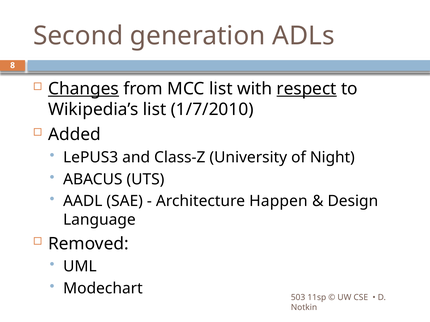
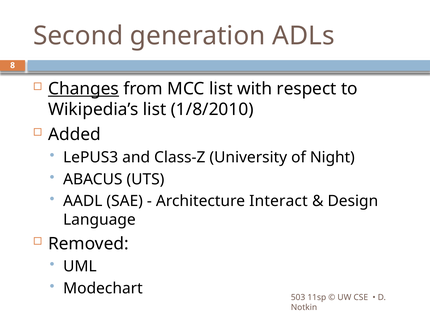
respect underline: present -> none
1/7/2010: 1/7/2010 -> 1/8/2010
Happen: Happen -> Interact
